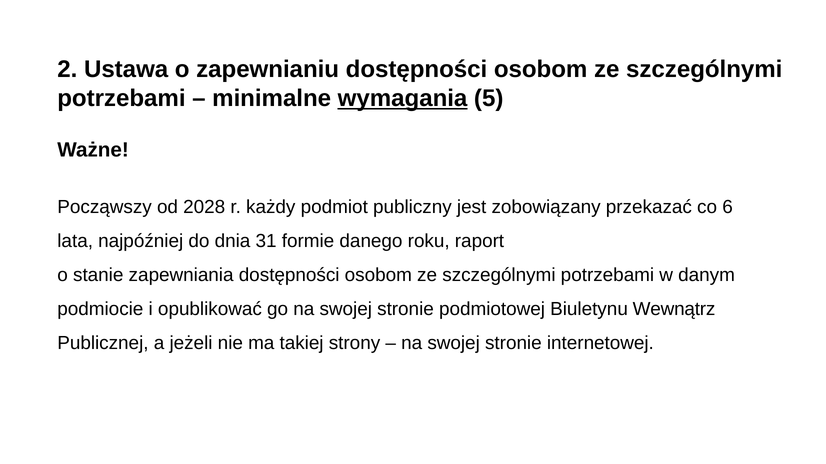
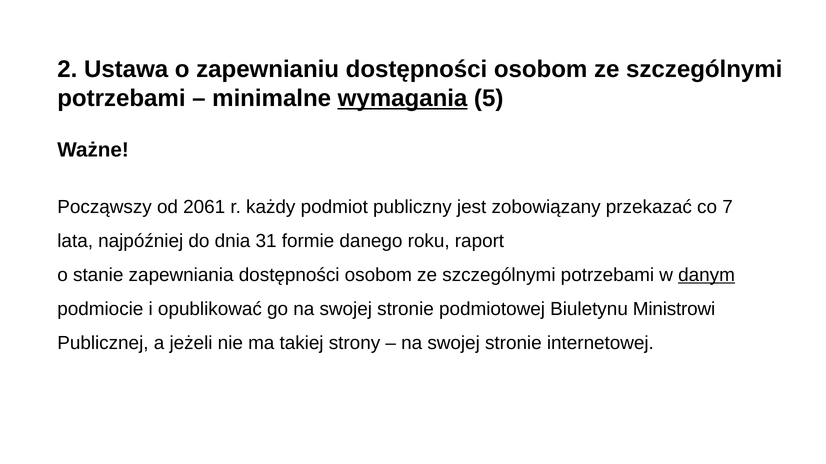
2028: 2028 -> 2061
6: 6 -> 7
danym underline: none -> present
Wewnątrz: Wewnątrz -> Ministrowi
